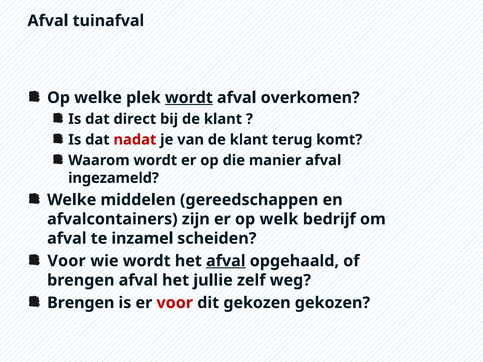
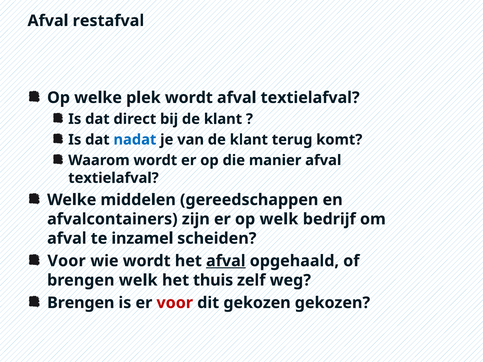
tuinafval: tuinafval -> restafval
wordt at (189, 98) underline: present -> none
overkomen at (310, 98): overkomen -> textielafval
nadat colour: red -> blue
ingezameld at (114, 178): ingezameld -> textielafval
brengen afval: afval -> welk
jullie: jullie -> thuis
